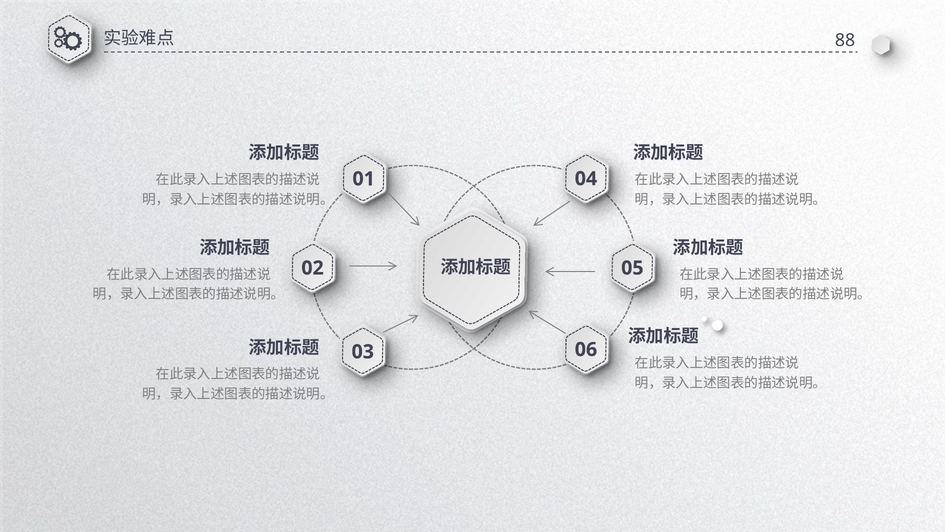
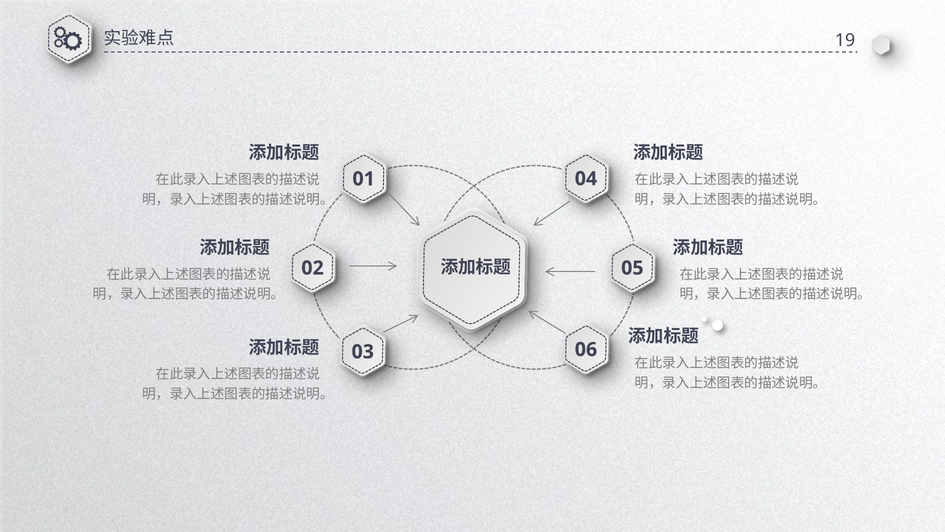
88: 88 -> 19
